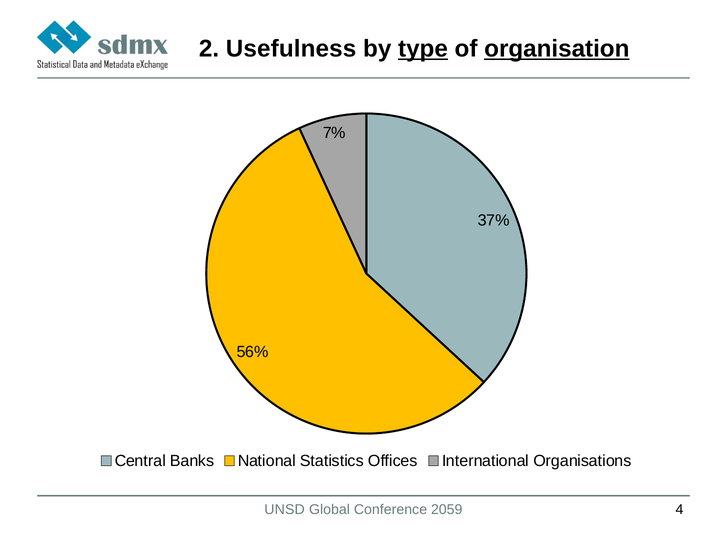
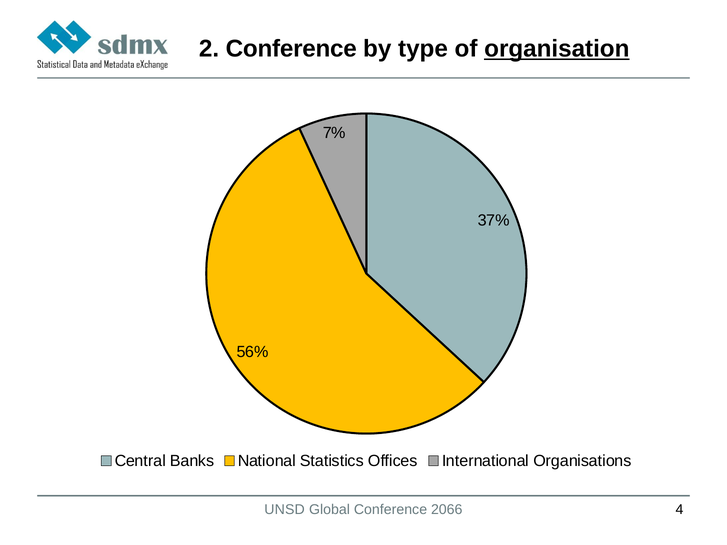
2 Usefulness: Usefulness -> Conference
type underline: present -> none
2059: 2059 -> 2066
